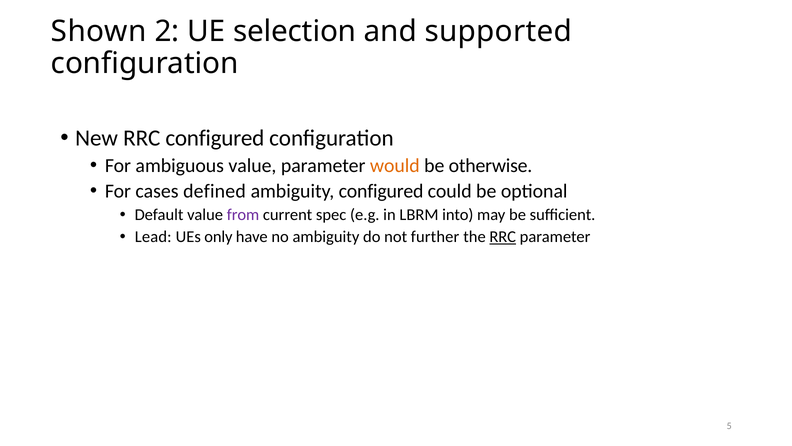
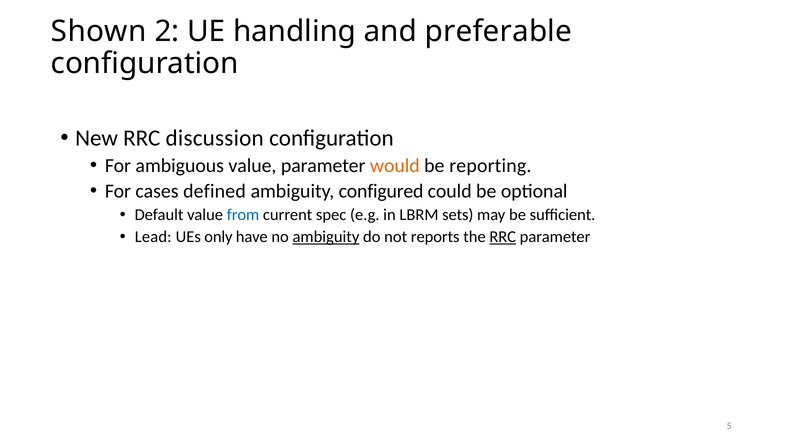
selection: selection -> handling
supported: supported -> preferable
RRC configured: configured -> discussion
otherwise: otherwise -> reporting
from colour: purple -> blue
into: into -> sets
ambiguity at (326, 237) underline: none -> present
further: further -> reports
